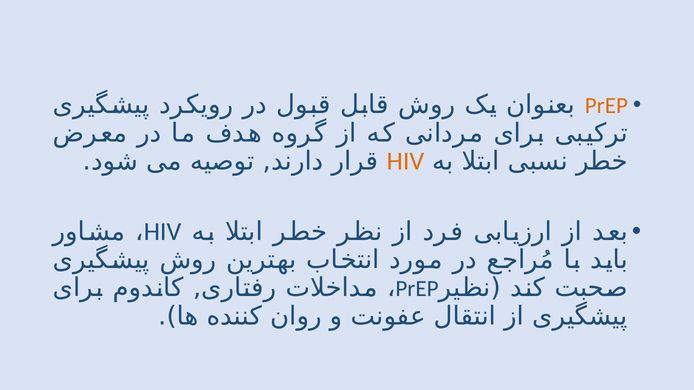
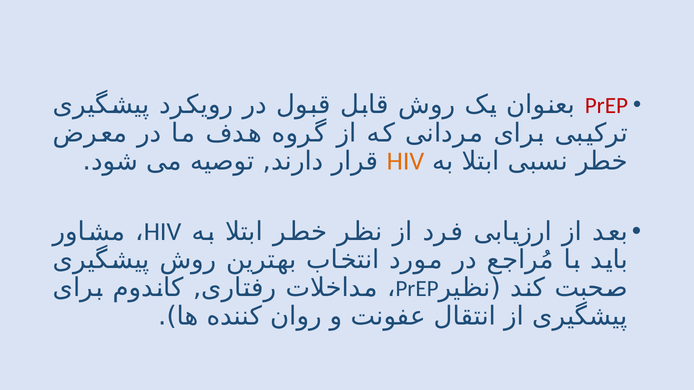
PrEP at (606, 106) colour: orange -> red
